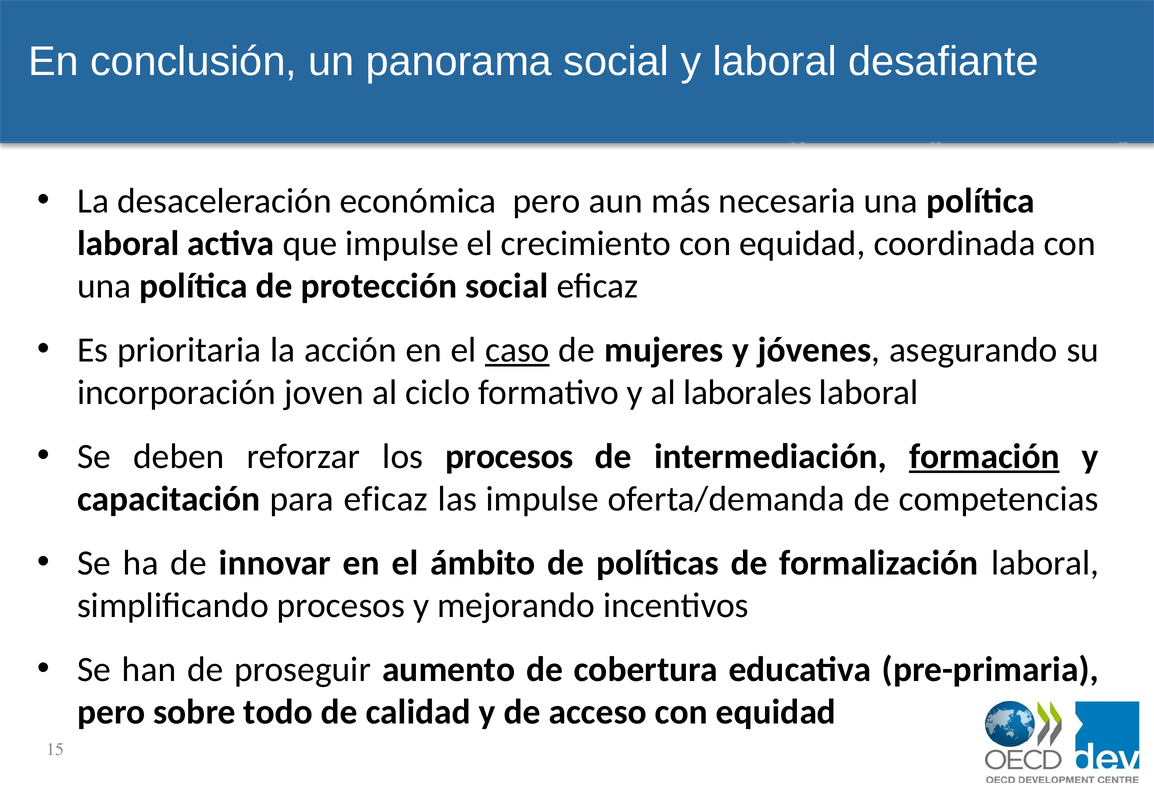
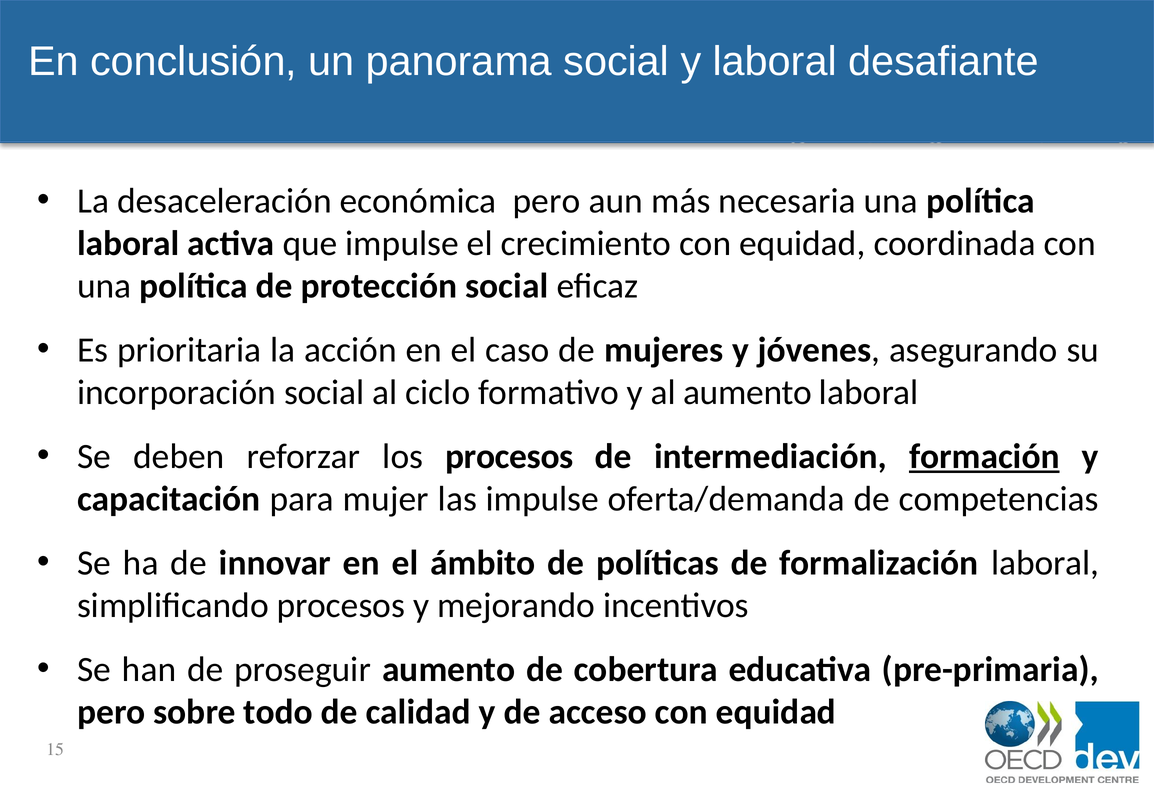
caso underline: present -> none
incorporación joven: joven -> social
al laborales: laborales -> aumento
para eficaz: eficaz -> mujer
